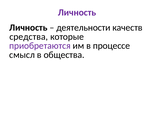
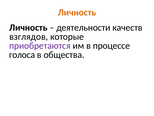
Личность at (77, 12) colour: purple -> orange
средства: средства -> взглядов
смысл: смысл -> голоса
